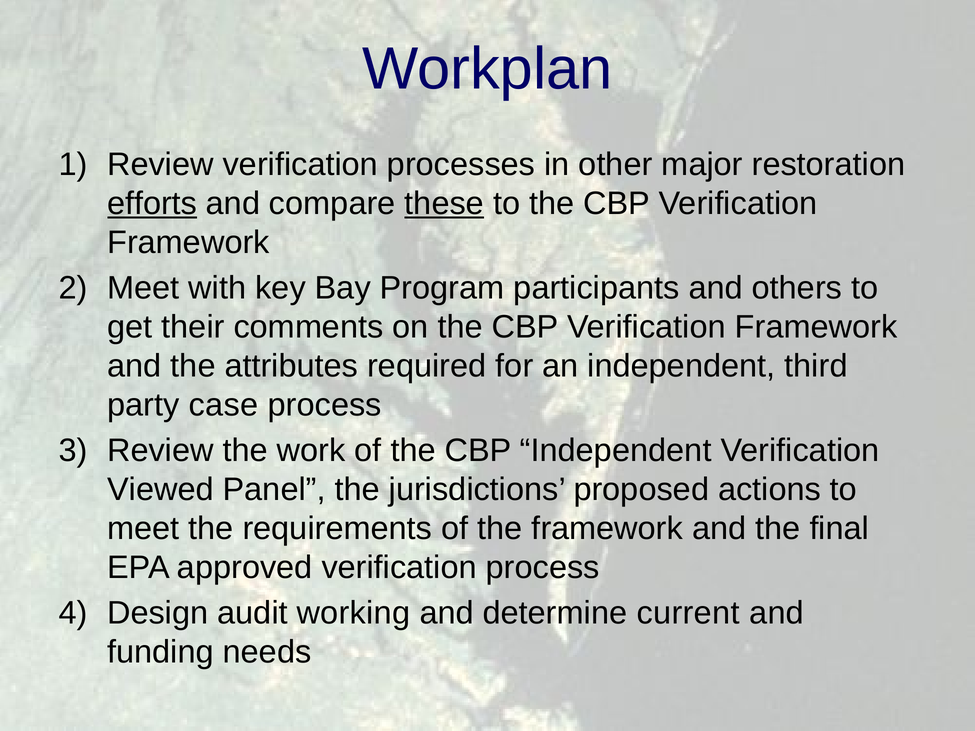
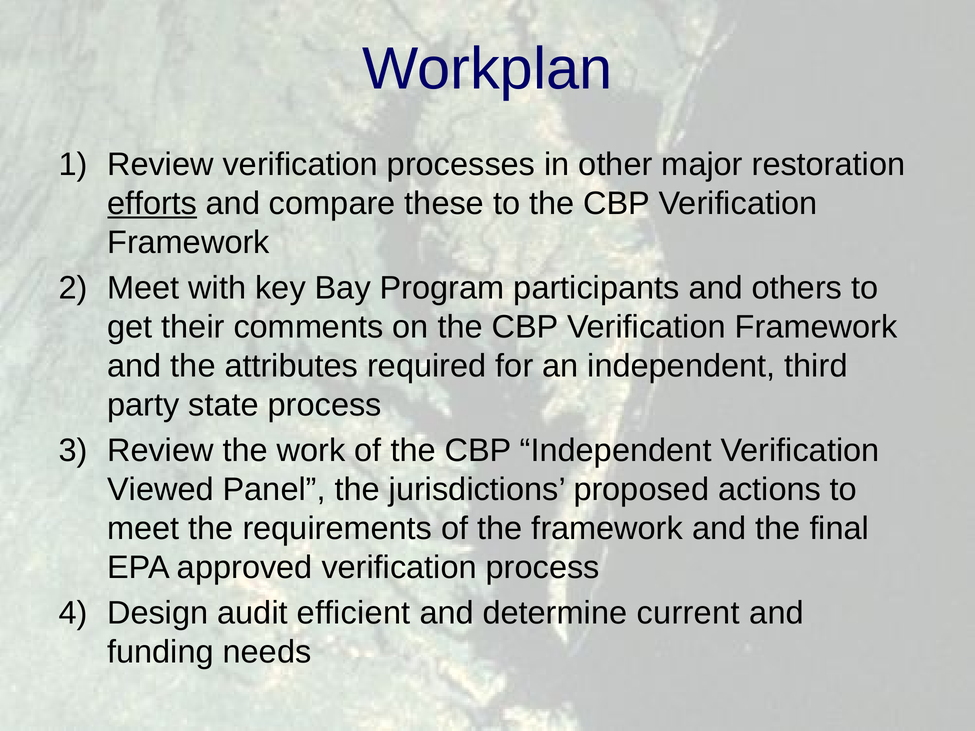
these underline: present -> none
case: case -> state
working: working -> efficient
